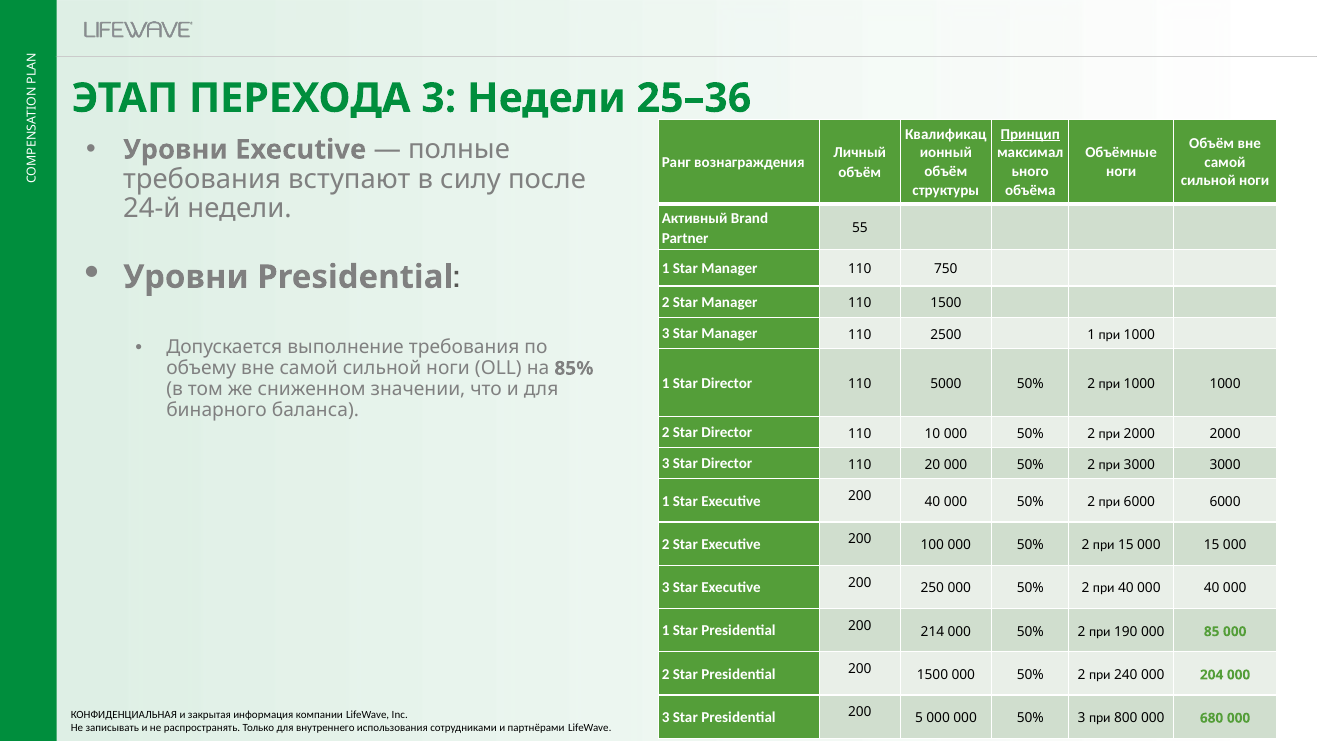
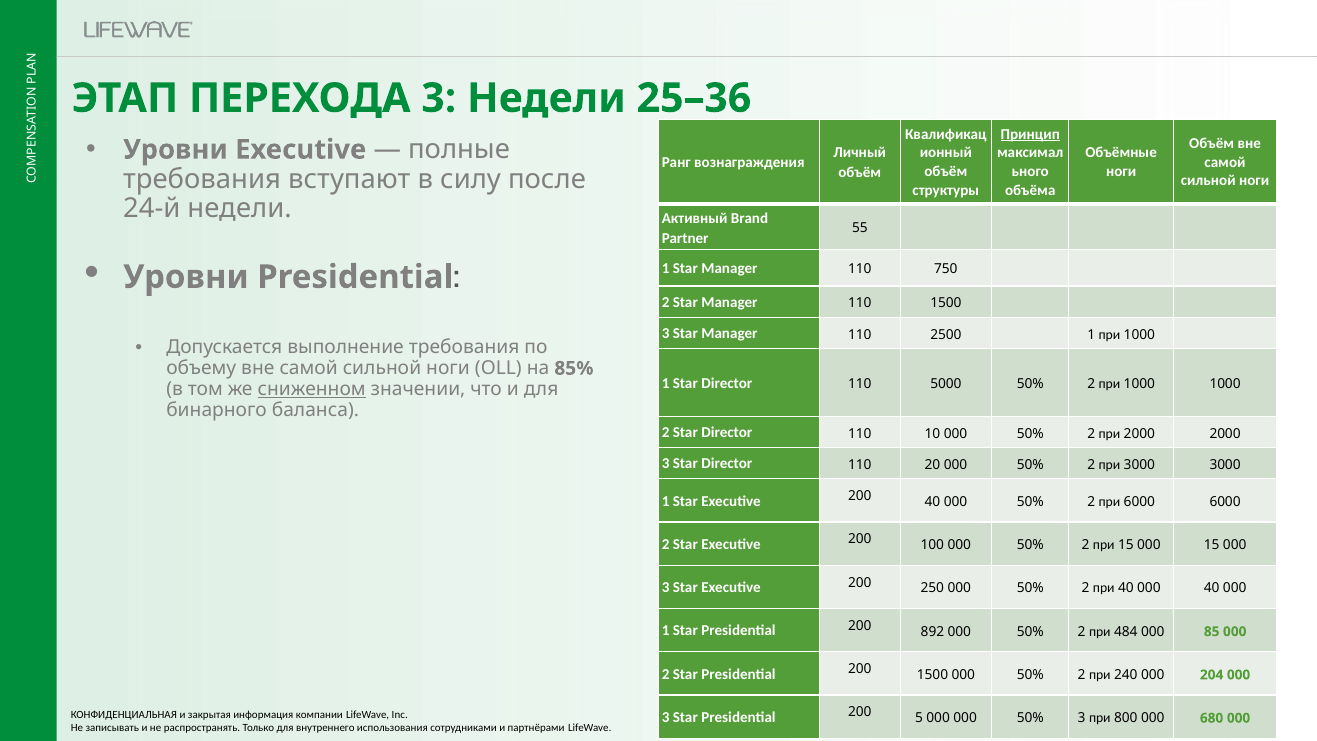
сниженном underline: none -> present
214: 214 -> 892
190: 190 -> 484
